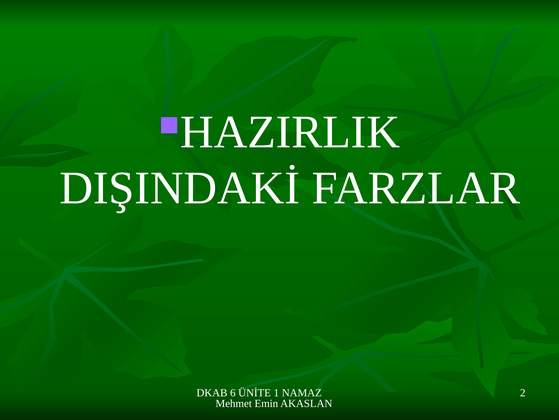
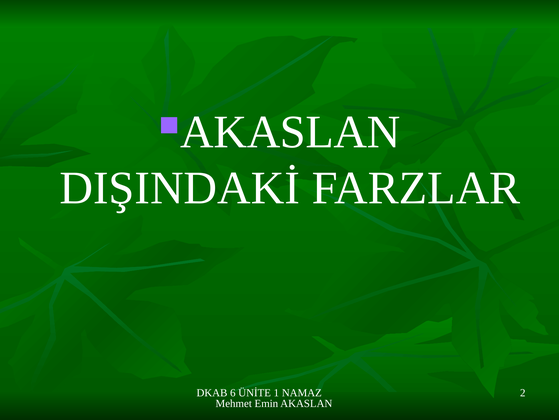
HAZIRLIK at (290, 132): HAZIRLIK -> AKASLAN
